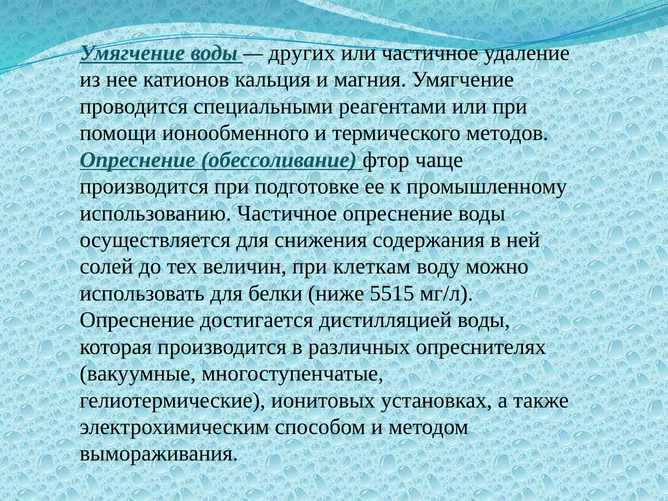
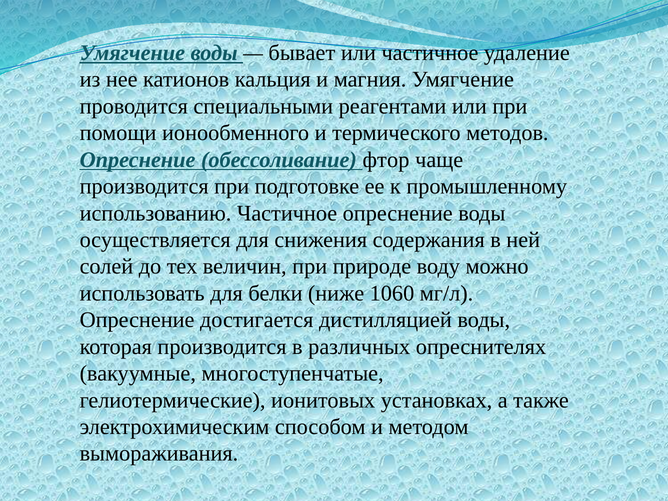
других: других -> бывает
клеткам: клеткам -> природе
5515: 5515 -> 1060
